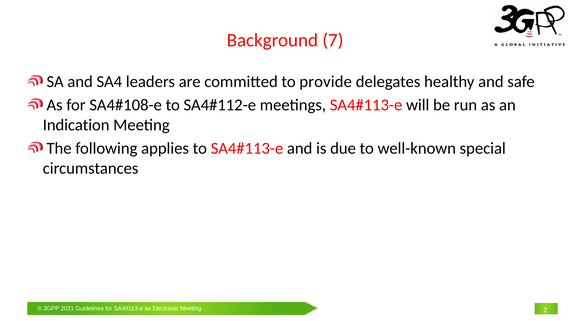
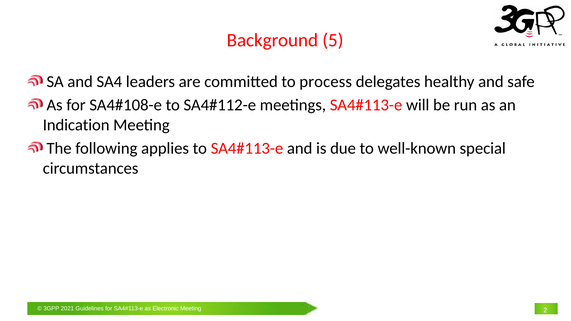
7: 7 -> 5
provide: provide -> process
